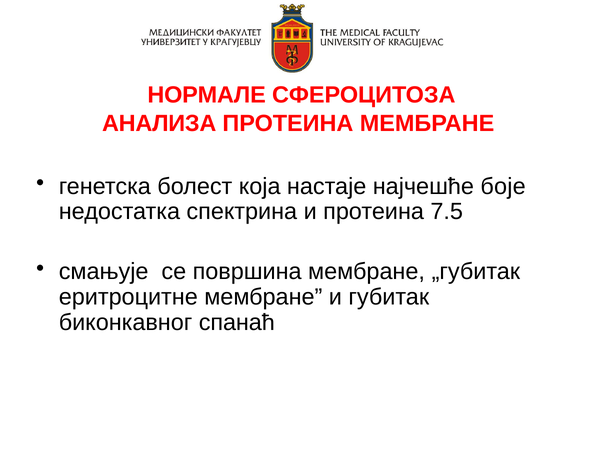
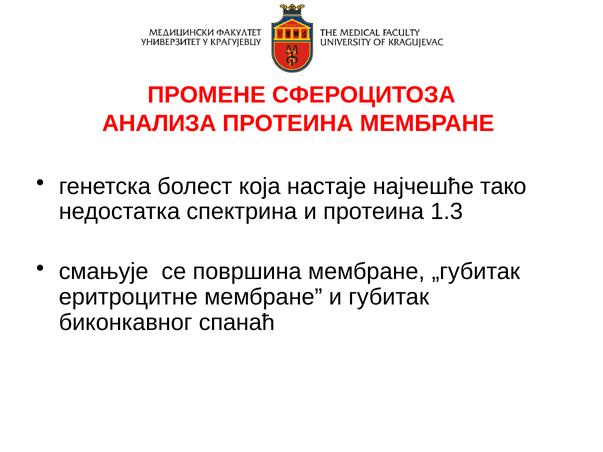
НОРМАЛЕ: НОРМАЛЕ -> ПРОМЕНЕ
боје: боје -> тако
7.5: 7.5 -> 1.3
